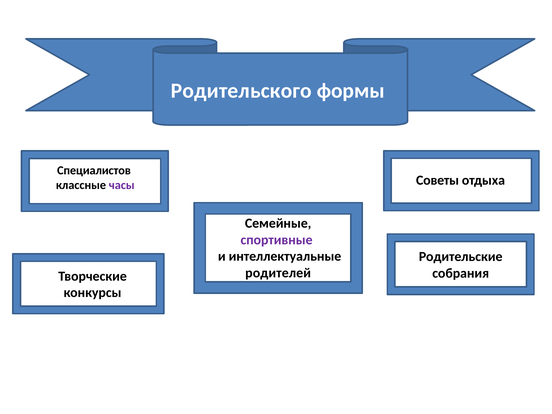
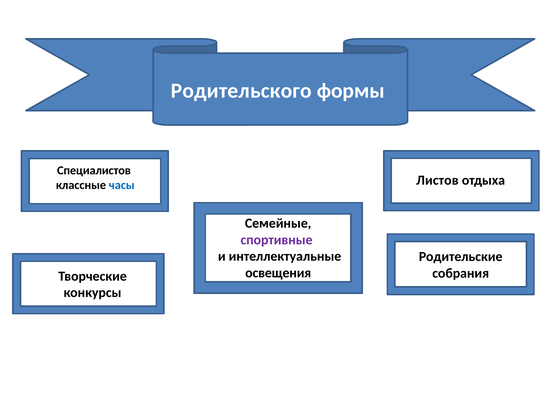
Советы: Советы -> Листов
часы colour: purple -> blue
родителей: родителей -> освещения
